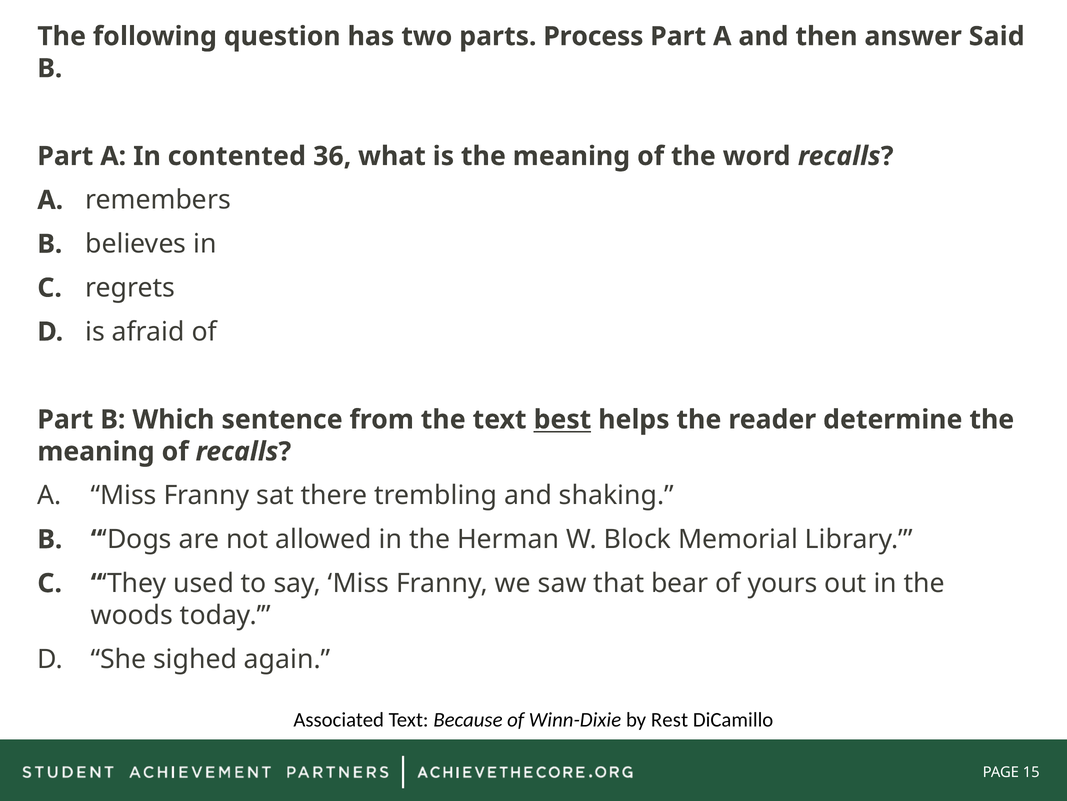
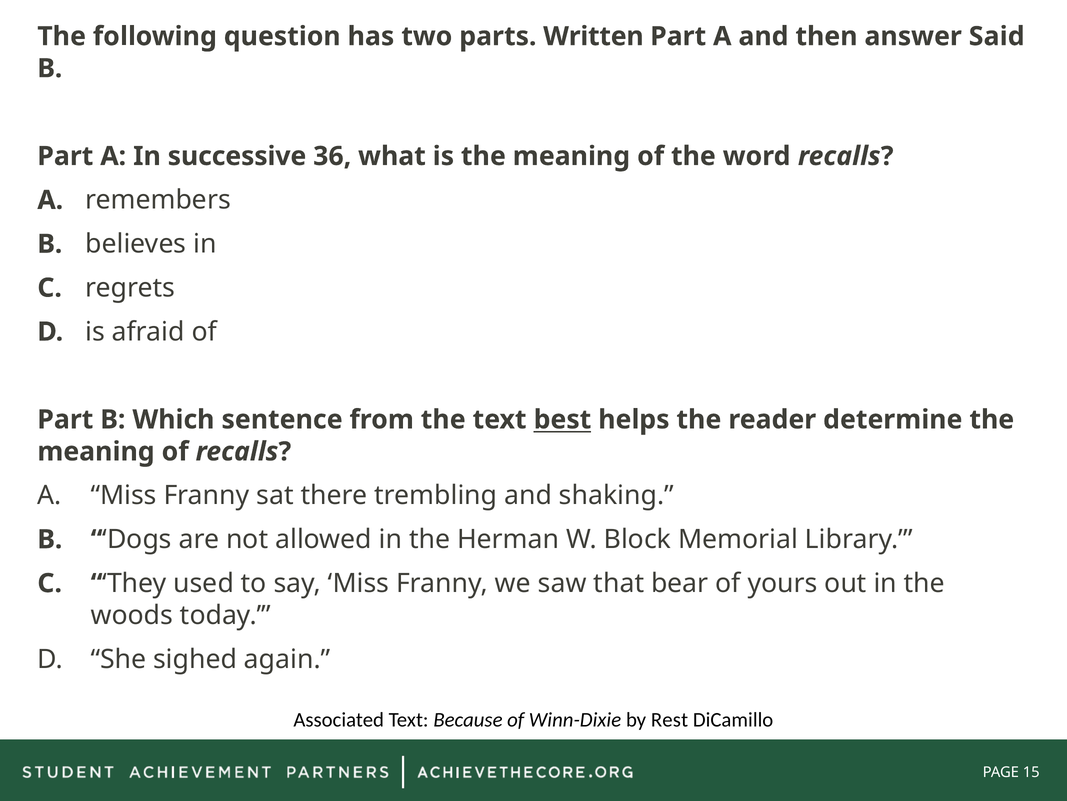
Process: Process -> Written
contented: contented -> successive
